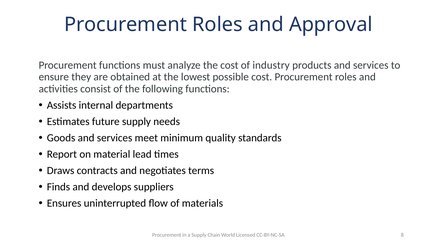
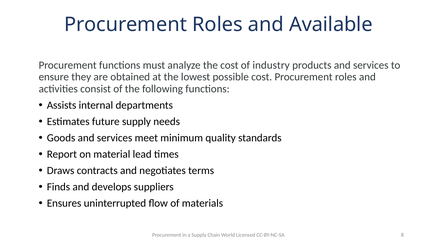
Approval: Approval -> Available
